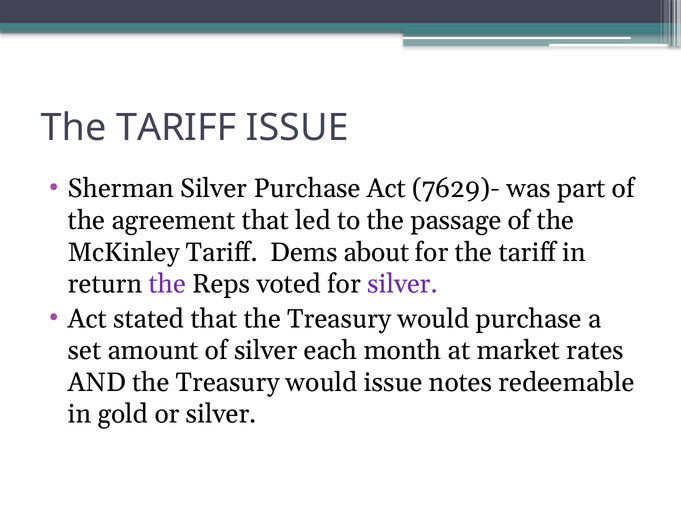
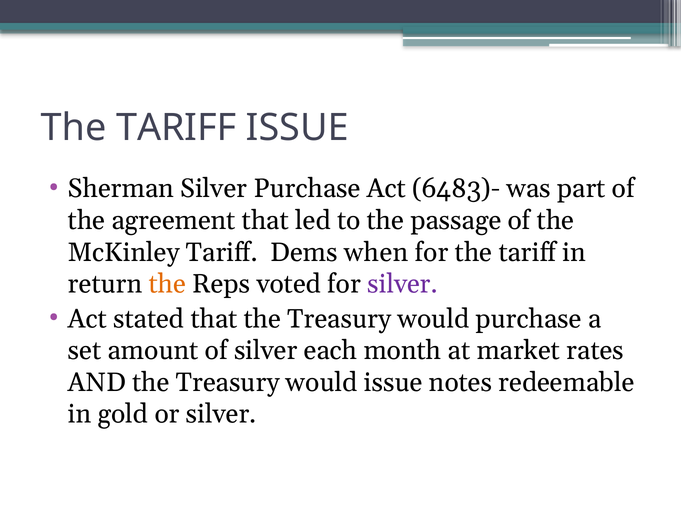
7629)-: 7629)- -> 6483)-
about: about -> when
the at (167, 284) colour: purple -> orange
